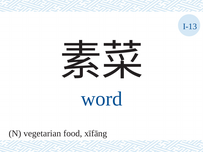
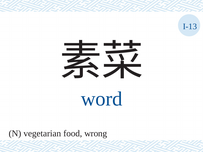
xīfāng: xīfāng -> wrong
